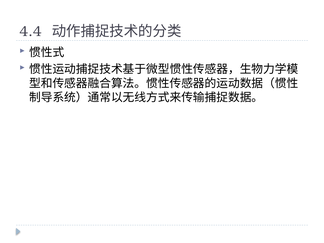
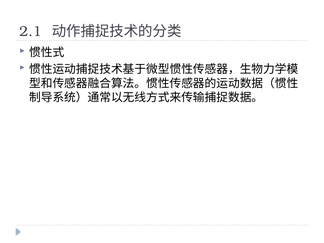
4.4: 4.4 -> 2.1
